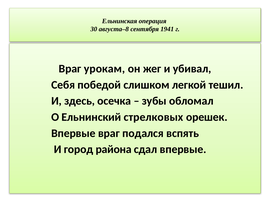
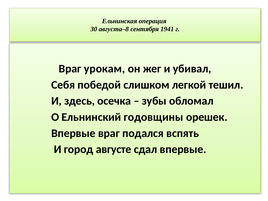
стрелковых: стрелковых -> годовщины
района: района -> августе
